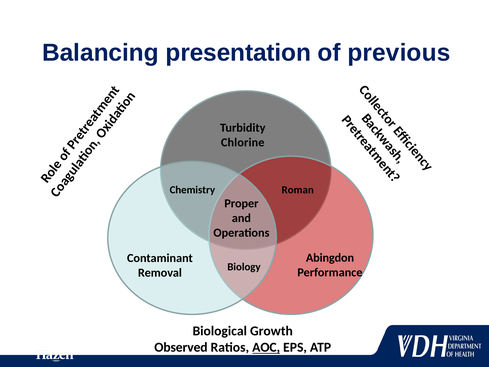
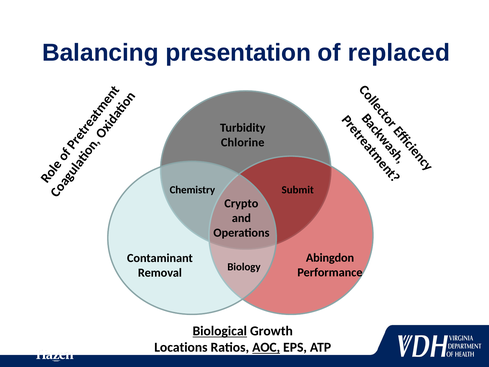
previous: previous -> replaced
Roman: Roman -> Submit
Proper: Proper -> Crypto
Biological underline: none -> present
Observed: Observed -> Locations
